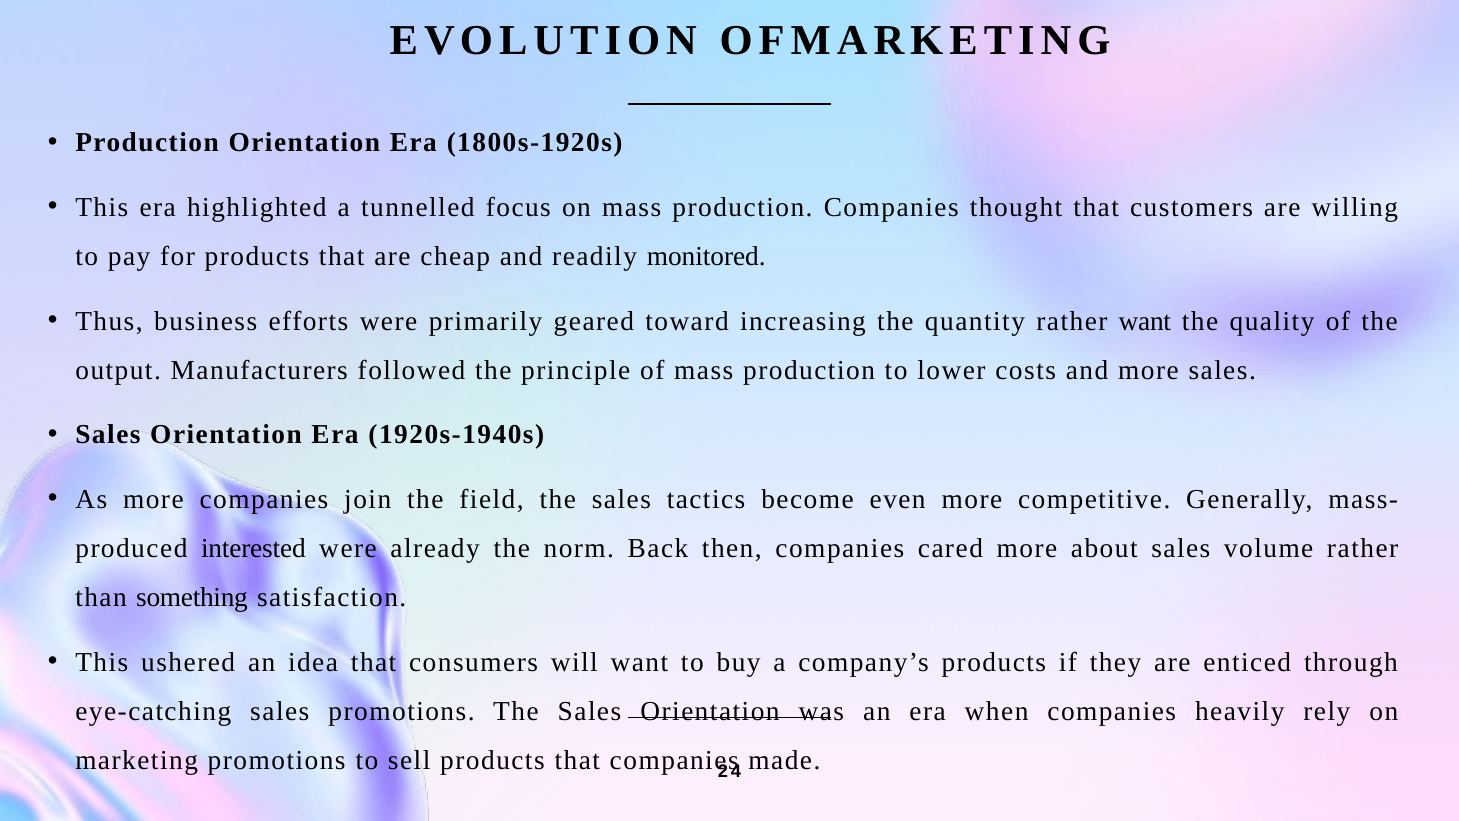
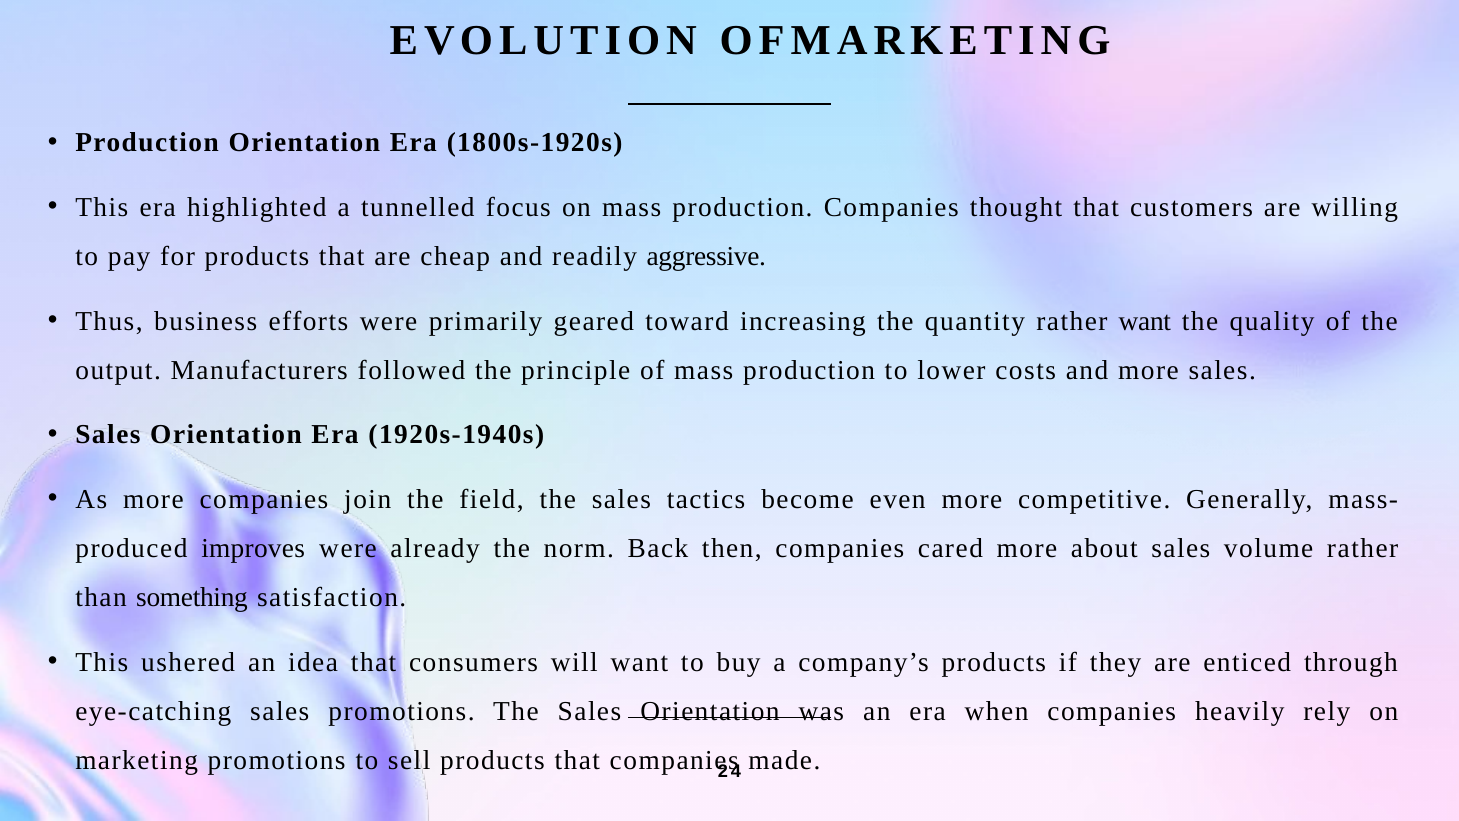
monitored: monitored -> aggressive
interested: interested -> improves
